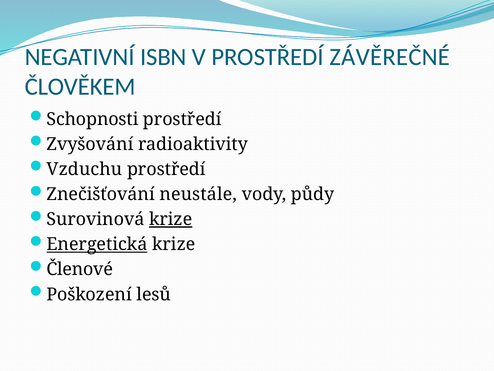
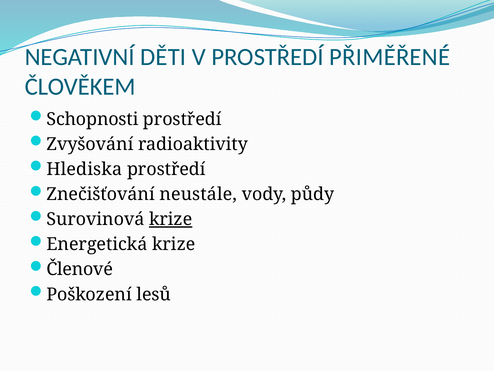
ISBN: ISBN -> DĚTI
ZÁVĚREČNÉ: ZÁVĚREČNÉ -> PŘIMĚŘENÉ
Vzduchu: Vzduchu -> Hlediska
Energetická underline: present -> none
